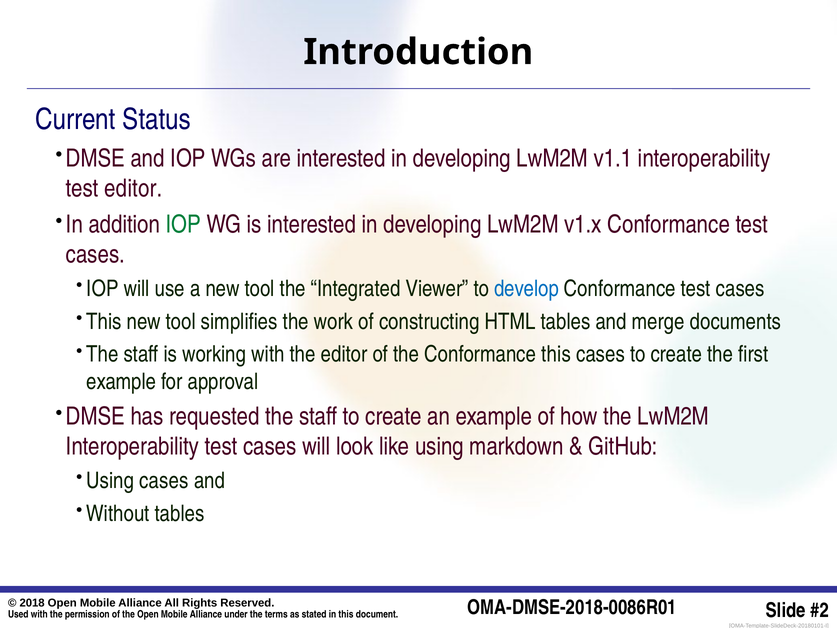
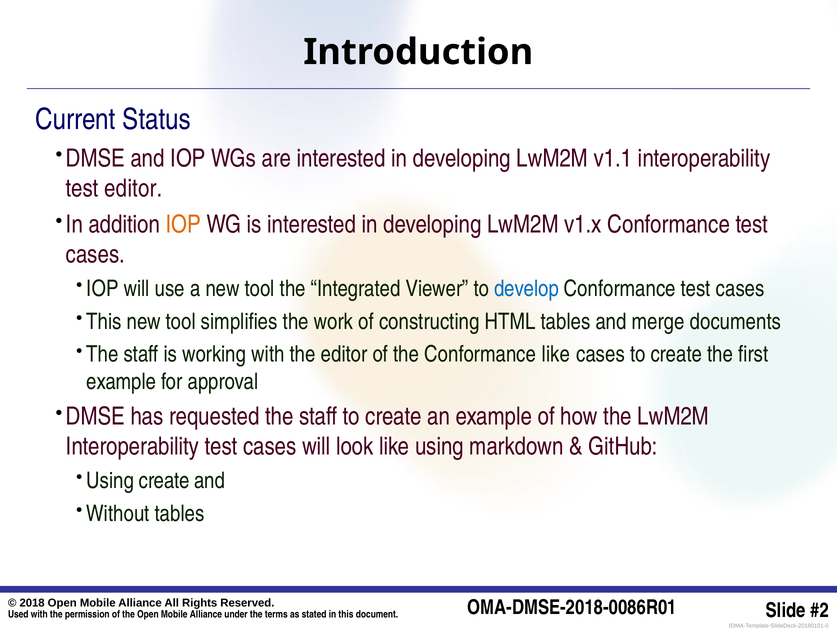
IOP at (183, 224) colour: green -> orange
Conformance this: this -> like
Using cases: cases -> create
